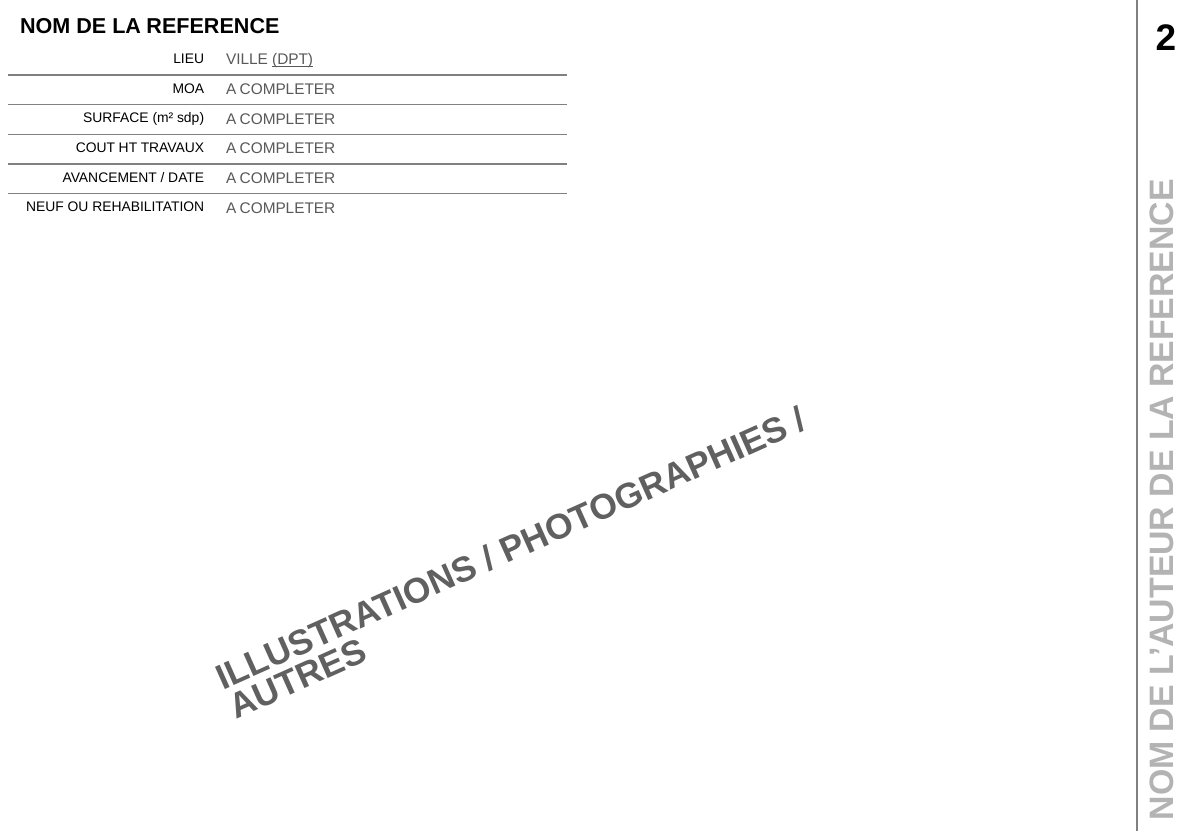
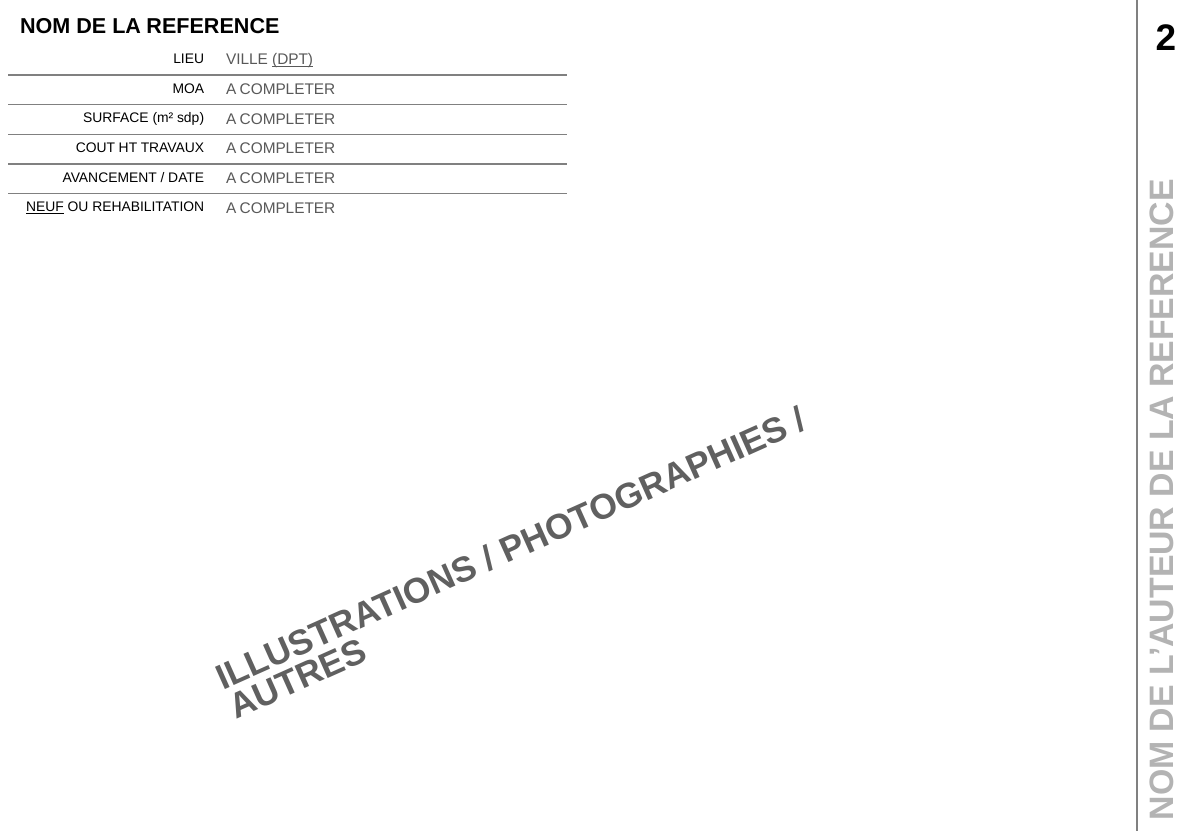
NEUF underline: none -> present
